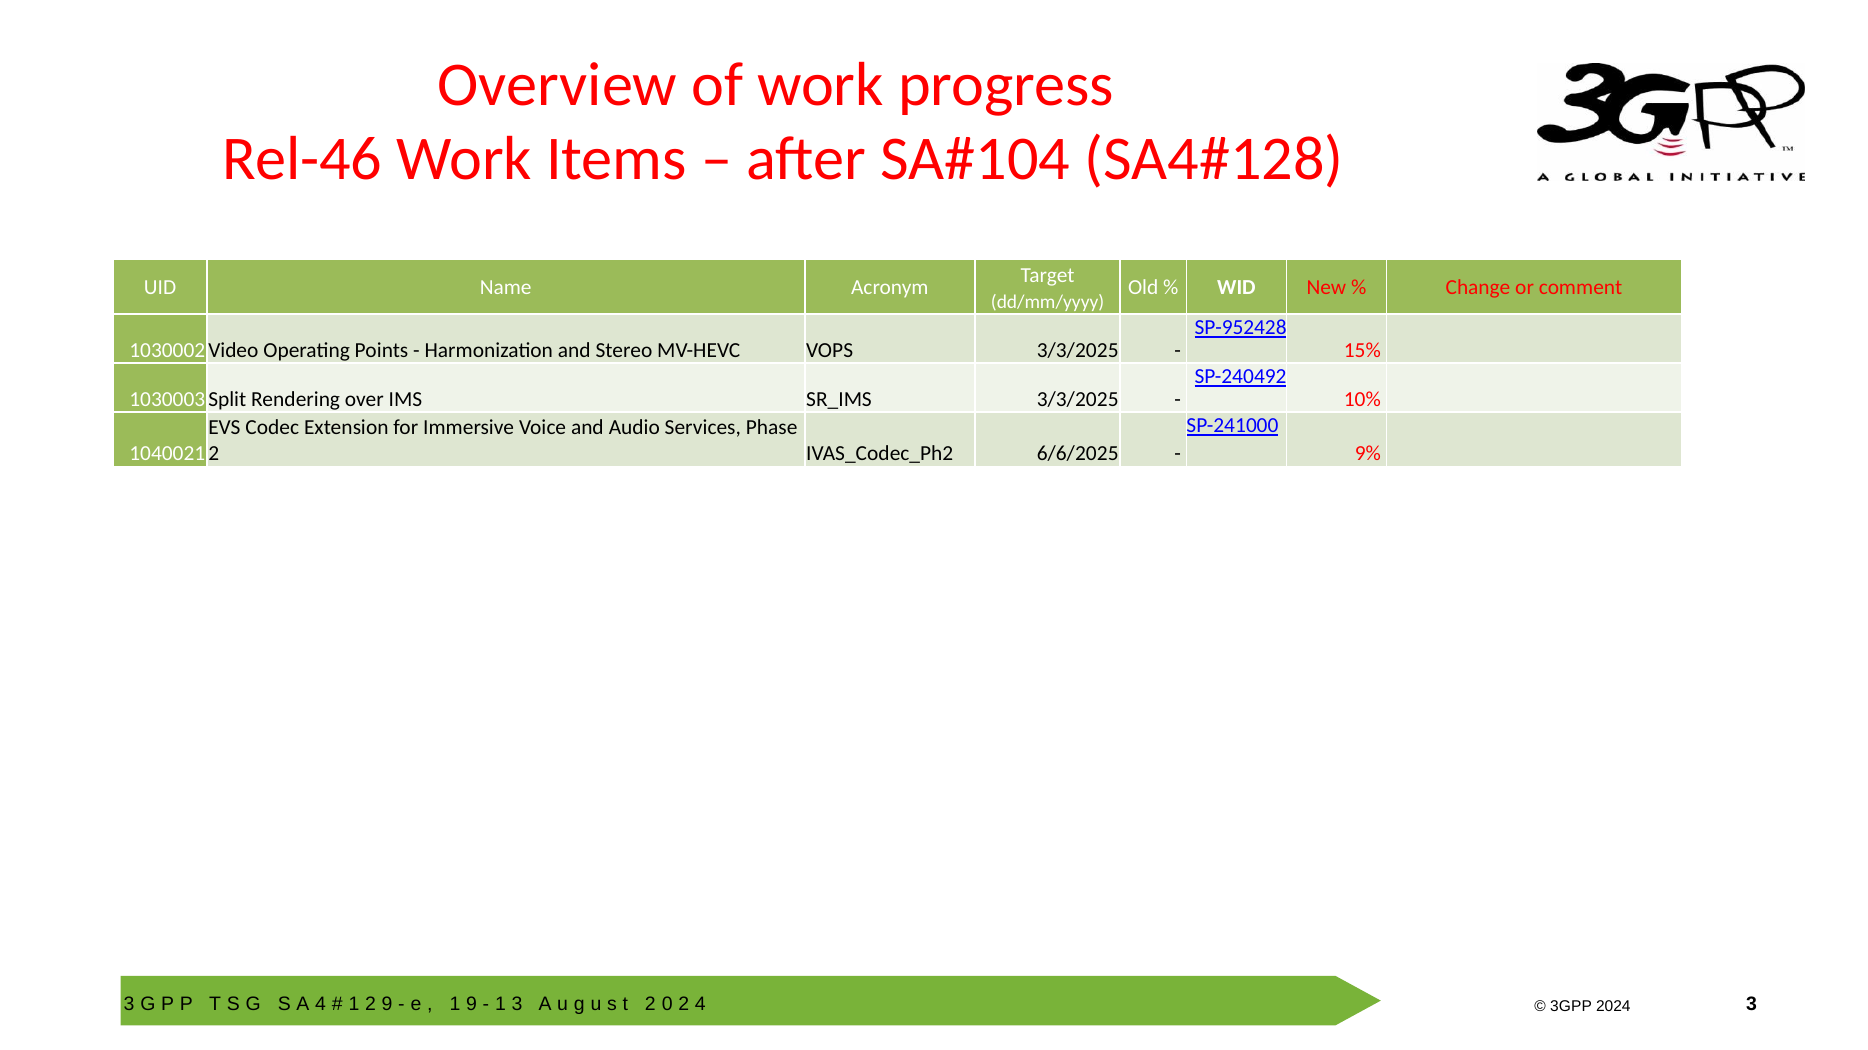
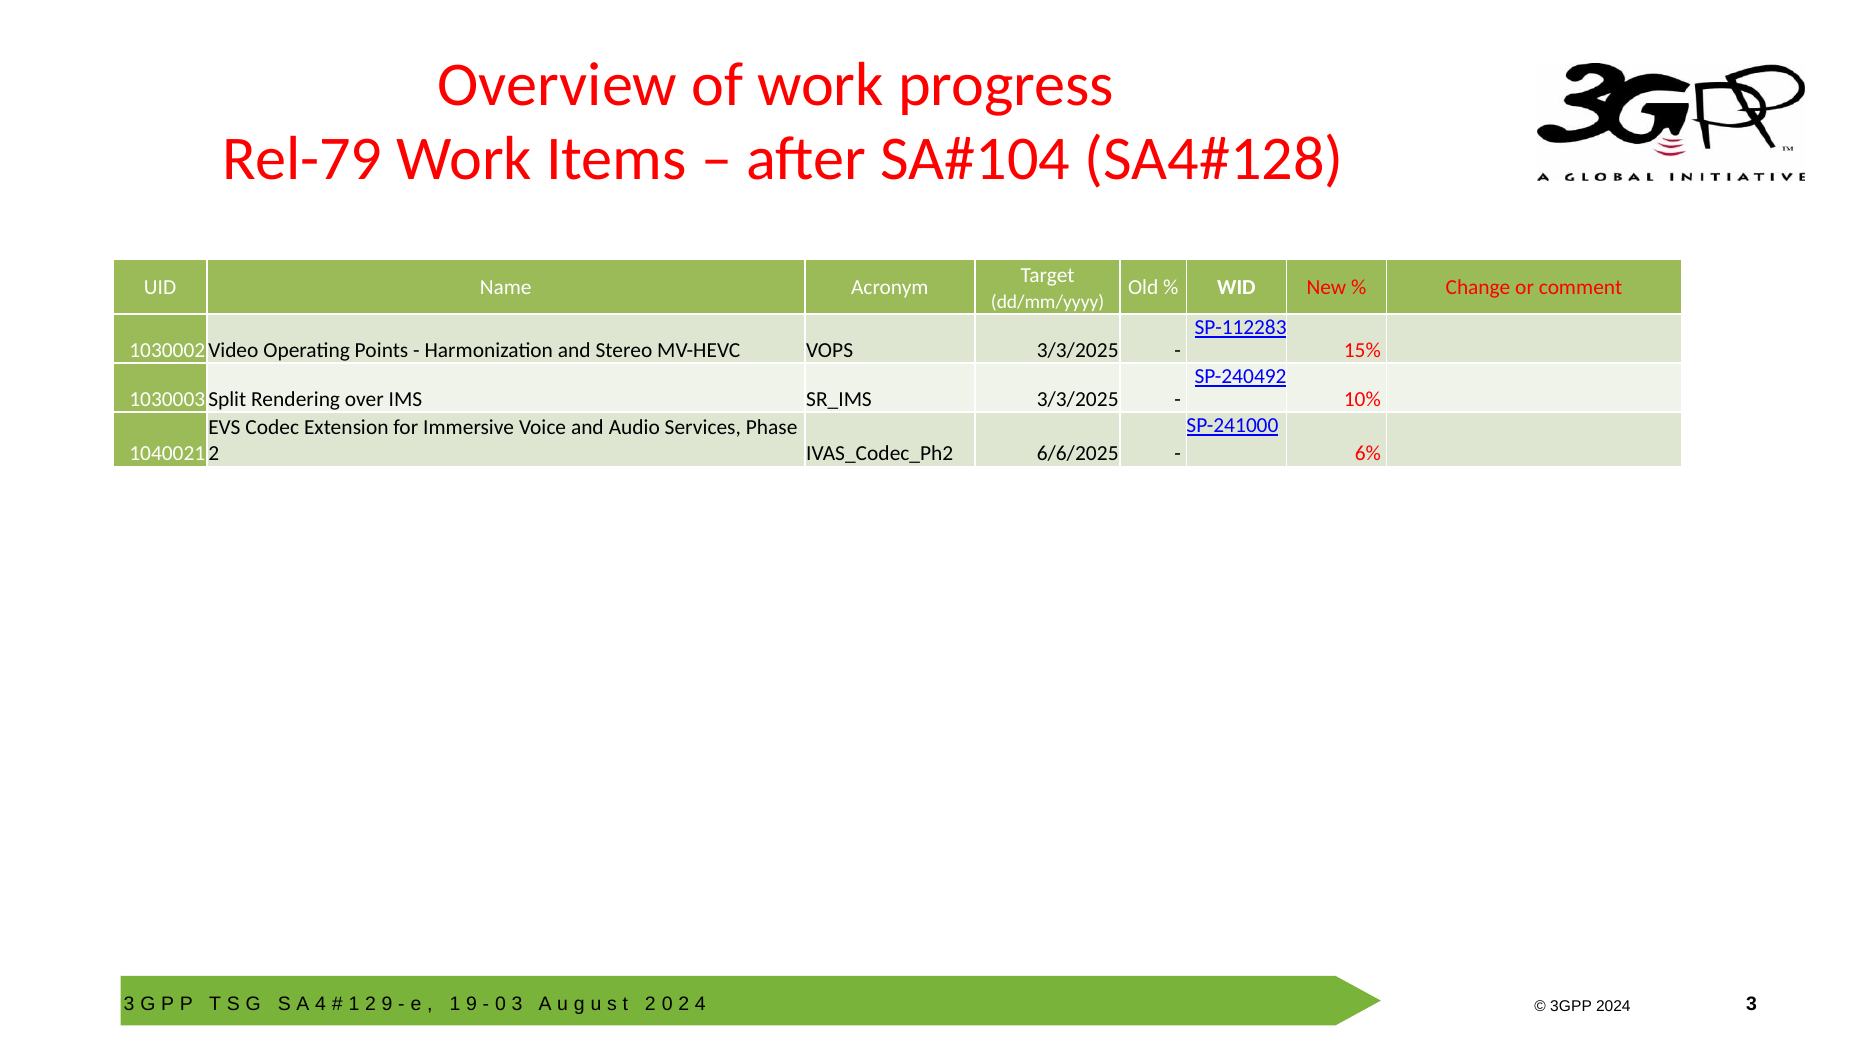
Rel-46: Rel-46 -> Rel-79
SP-952428: SP-952428 -> SP-112283
9%: 9% -> 6%
1 at (501, 1005): 1 -> 0
